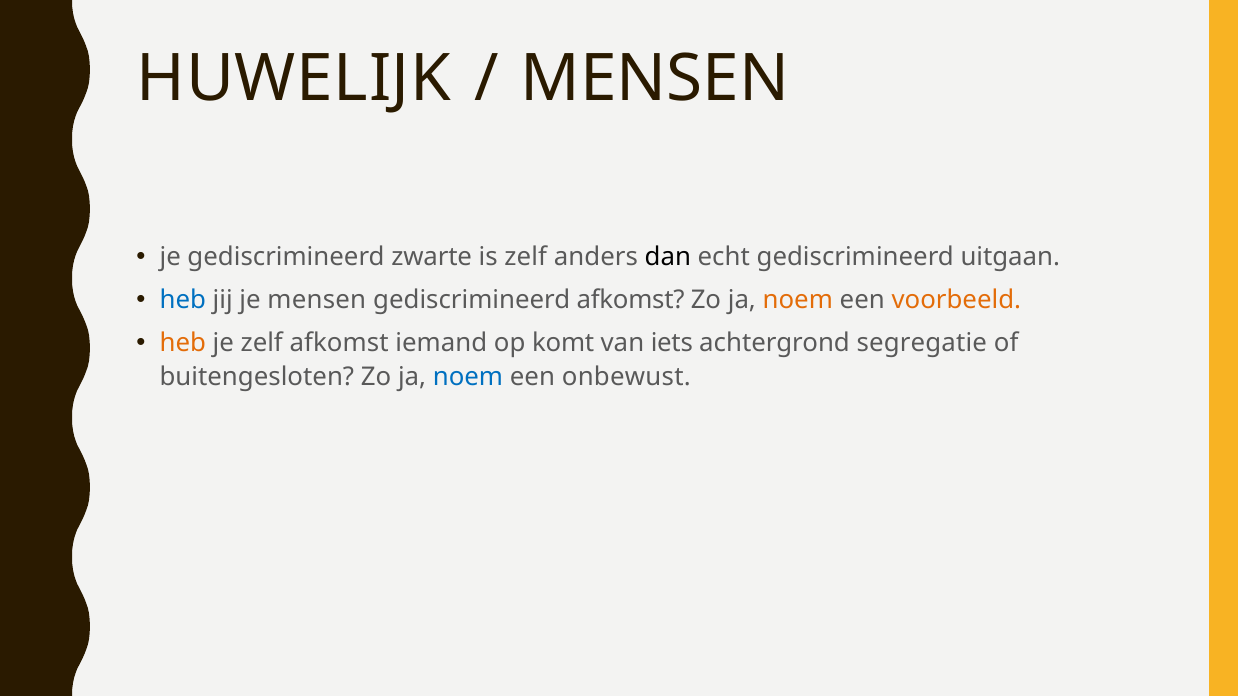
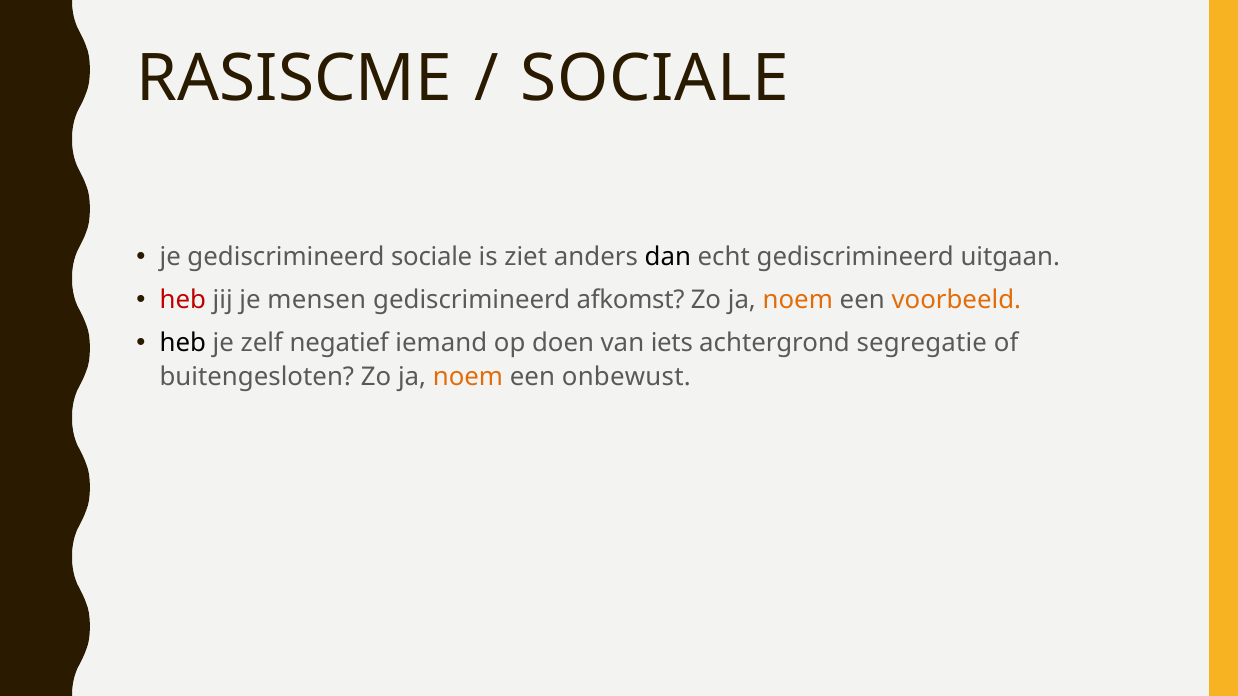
HUWELIJK: HUWELIJK -> RASISCME
MENSEN at (655, 79): MENSEN -> SOCIALE
gediscrimineerd zwarte: zwarte -> sociale
is zelf: zelf -> ziet
heb at (183, 300) colour: blue -> red
heb at (183, 343) colour: orange -> black
zelf afkomst: afkomst -> negatief
komt: komt -> doen
noem at (468, 377) colour: blue -> orange
